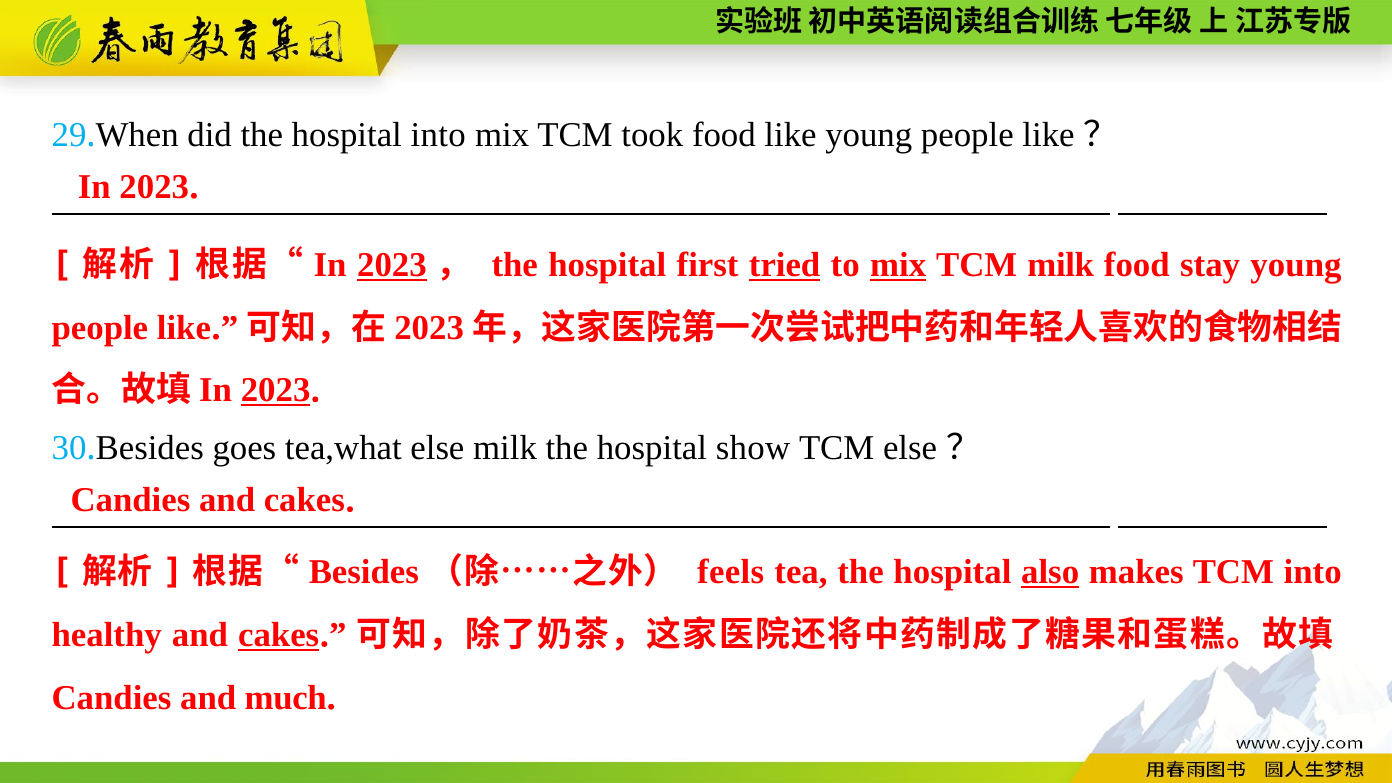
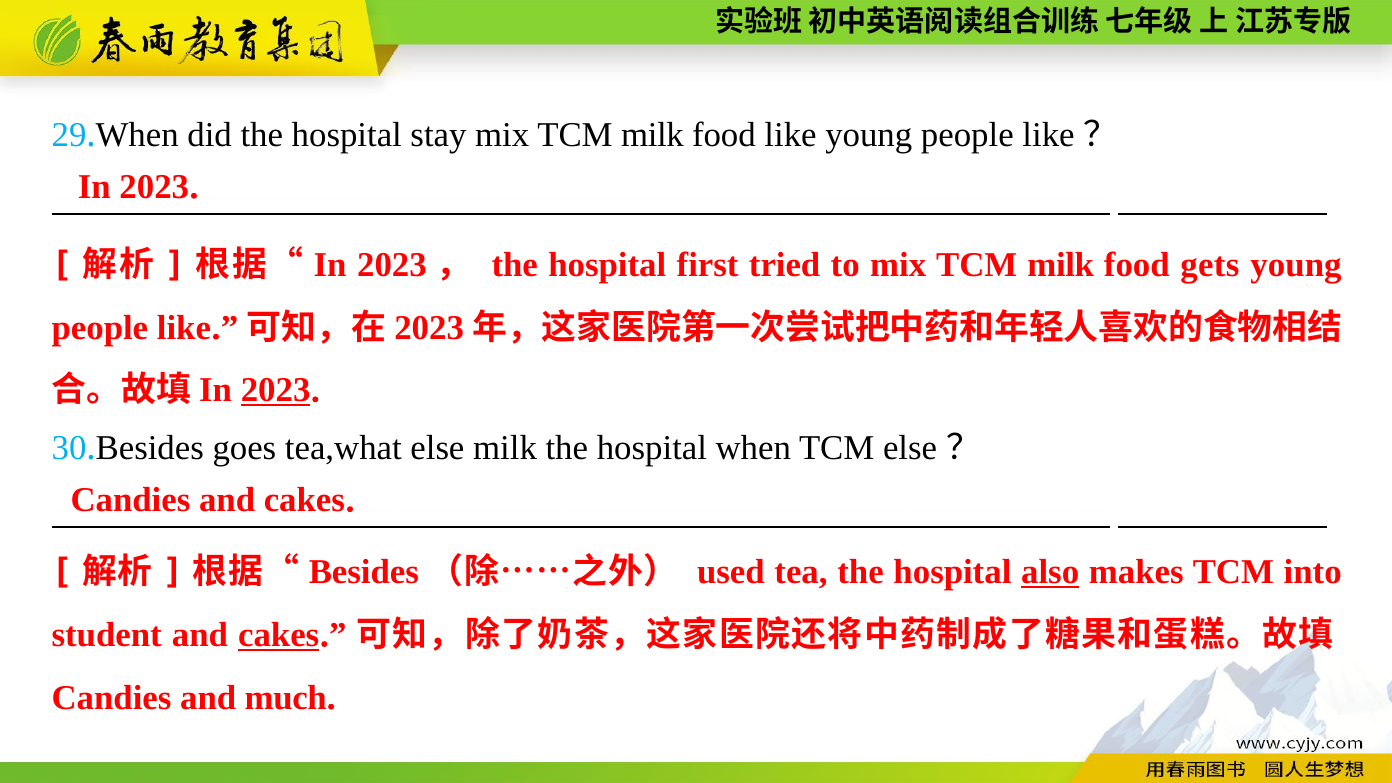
hospital into: into -> stay
took at (652, 135): took -> milk
2023 at (392, 265) underline: present -> none
tried underline: present -> none
mix at (898, 265) underline: present -> none
stay: stay -> gets
hospital show: show -> when
feels: feels -> used
healthy: healthy -> student
